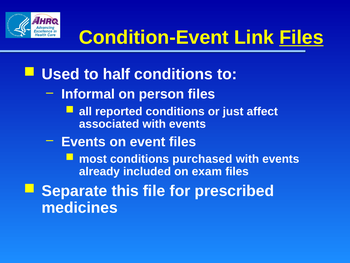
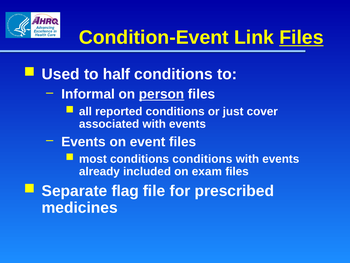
person underline: none -> present
affect: affect -> cover
conditions purchased: purchased -> conditions
this: this -> flag
